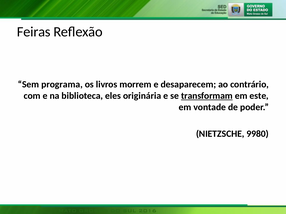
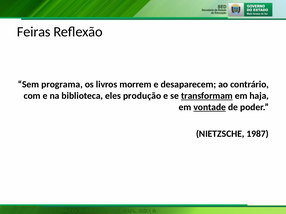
originária: originária -> produção
este: este -> haja
vontade underline: none -> present
9980: 9980 -> 1987
